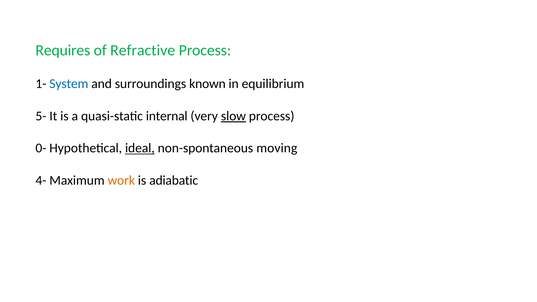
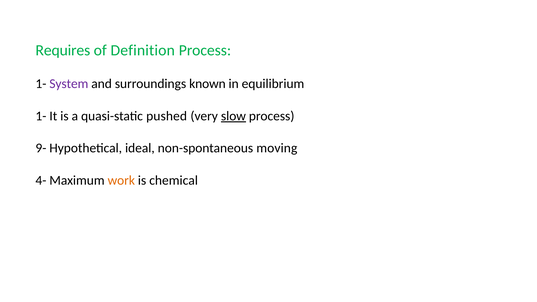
Refractive: Refractive -> Definition
System colour: blue -> purple
5- at (41, 116): 5- -> 1-
internal: internal -> pushed
0-: 0- -> 9-
ideal underline: present -> none
adiabatic: adiabatic -> chemical
